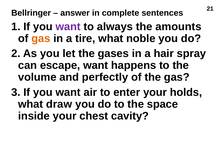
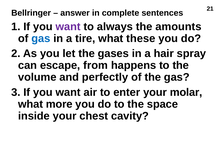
gas at (41, 39) colour: orange -> blue
noble: noble -> these
escape want: want -> from
holds: holds -> molar
draw: draw -> more
